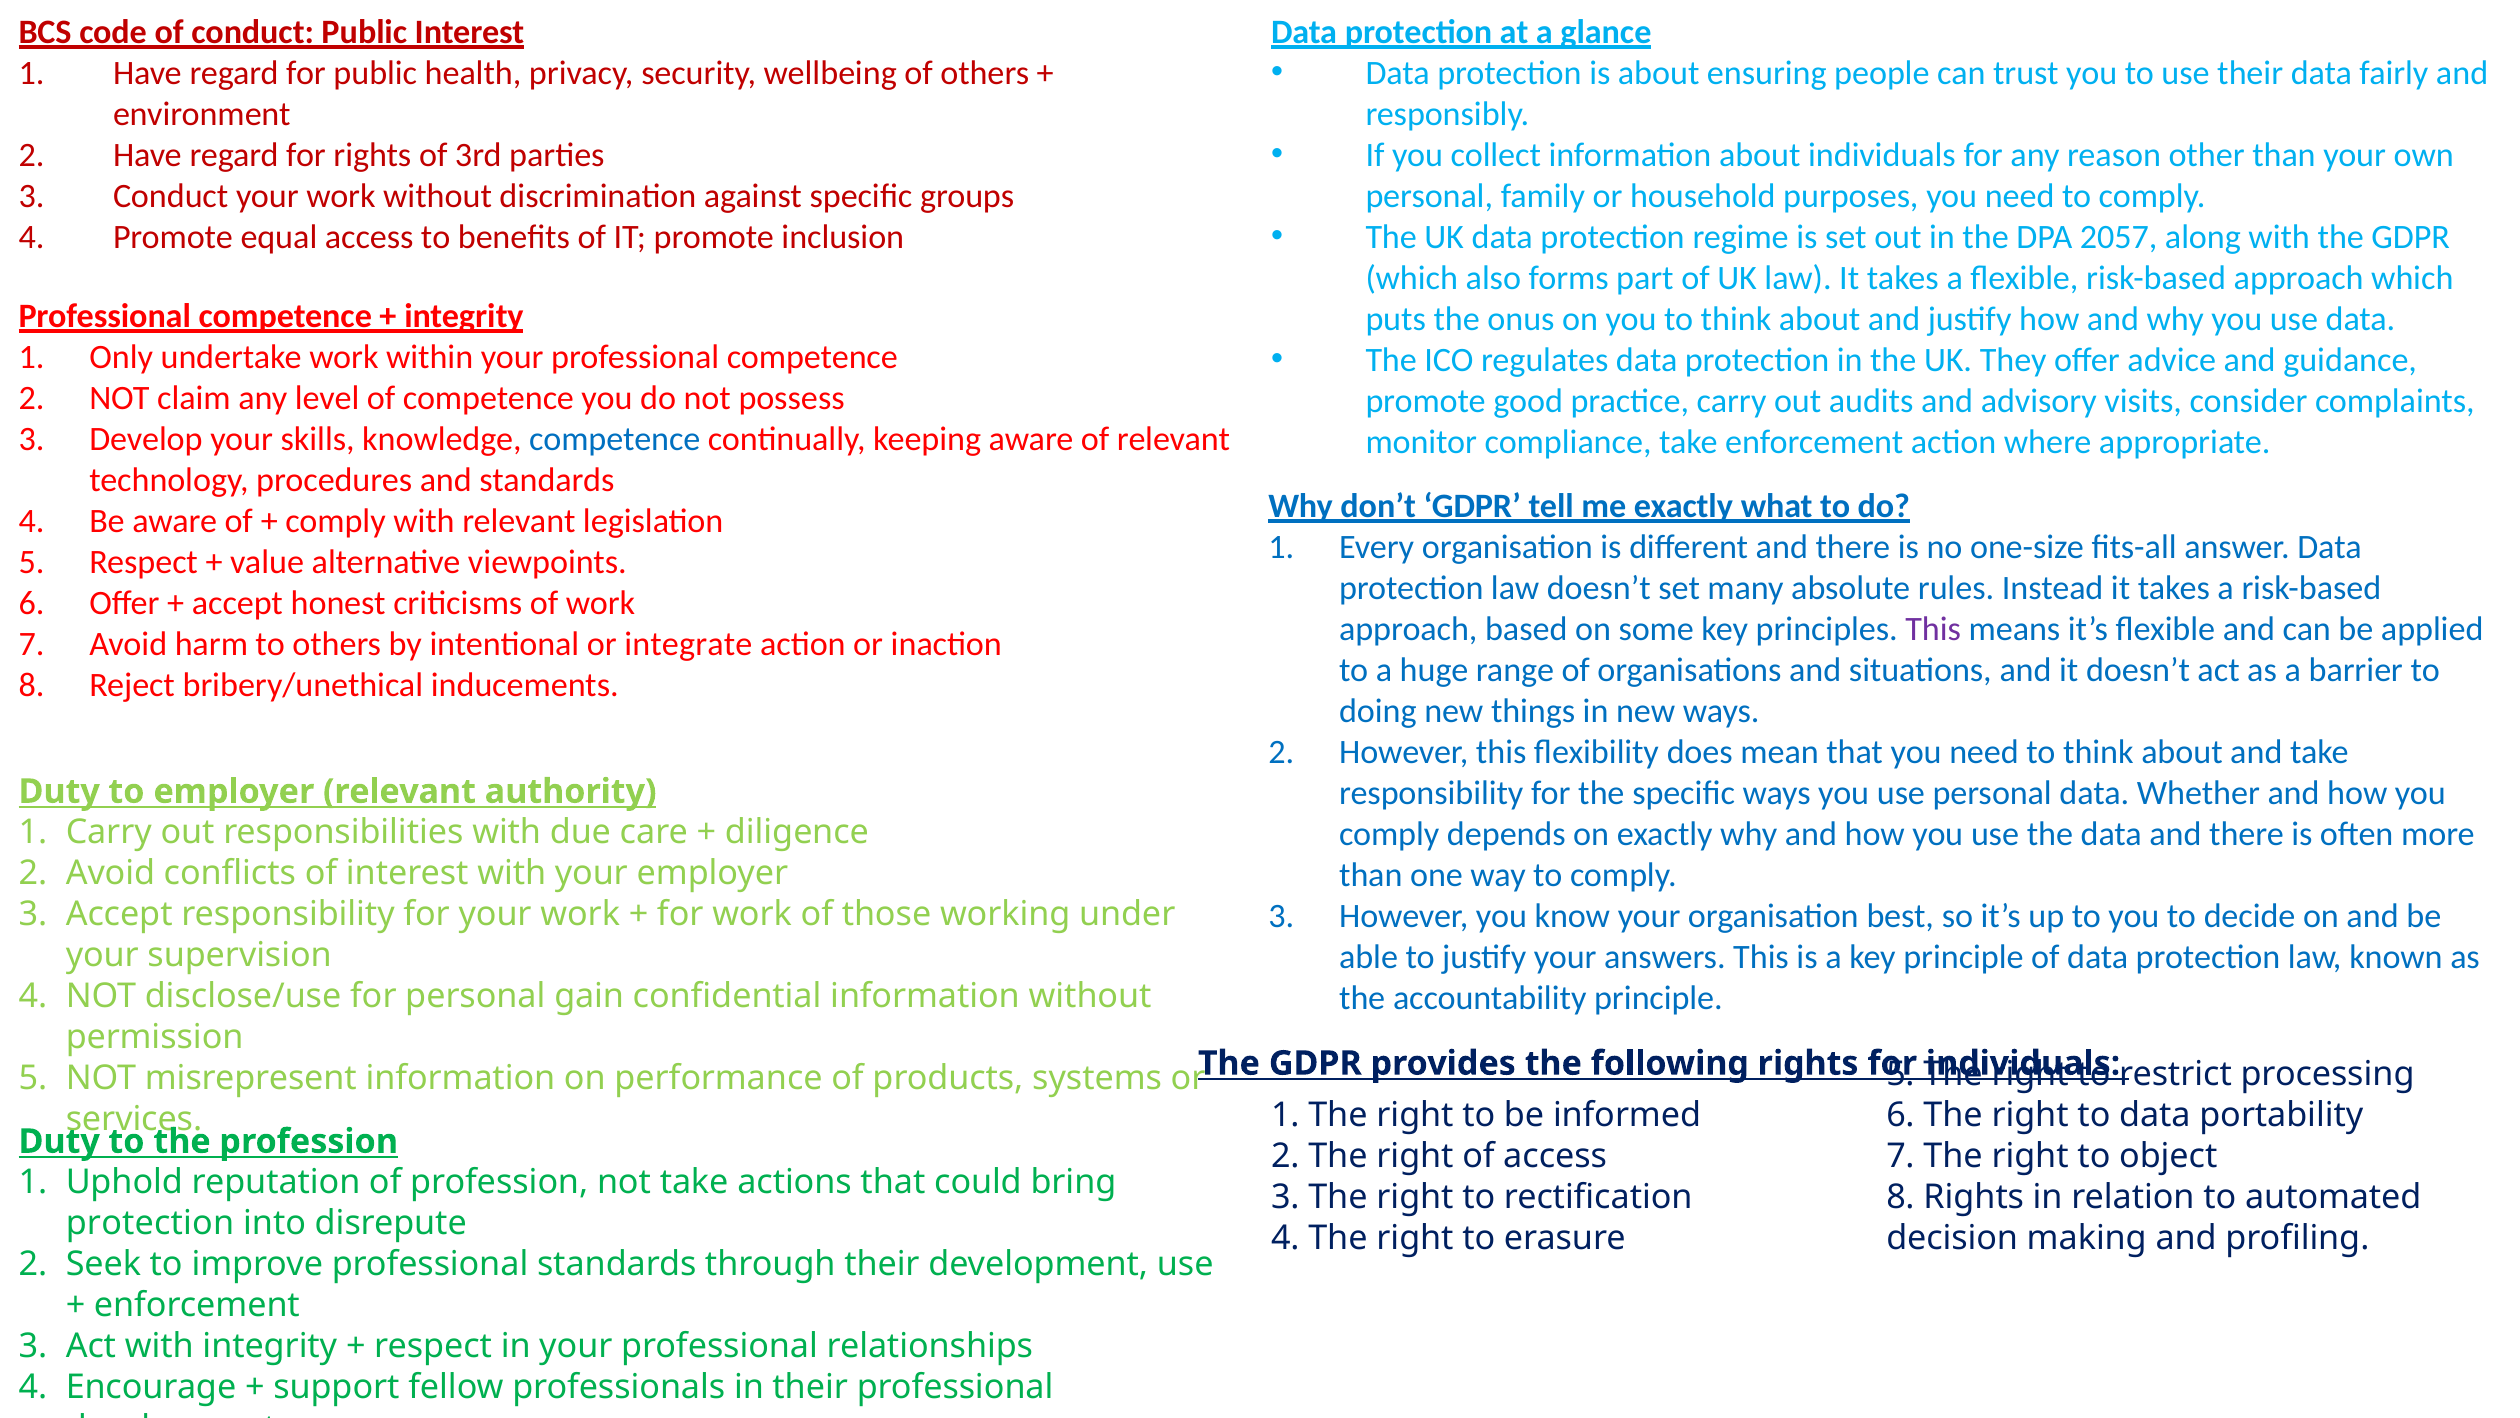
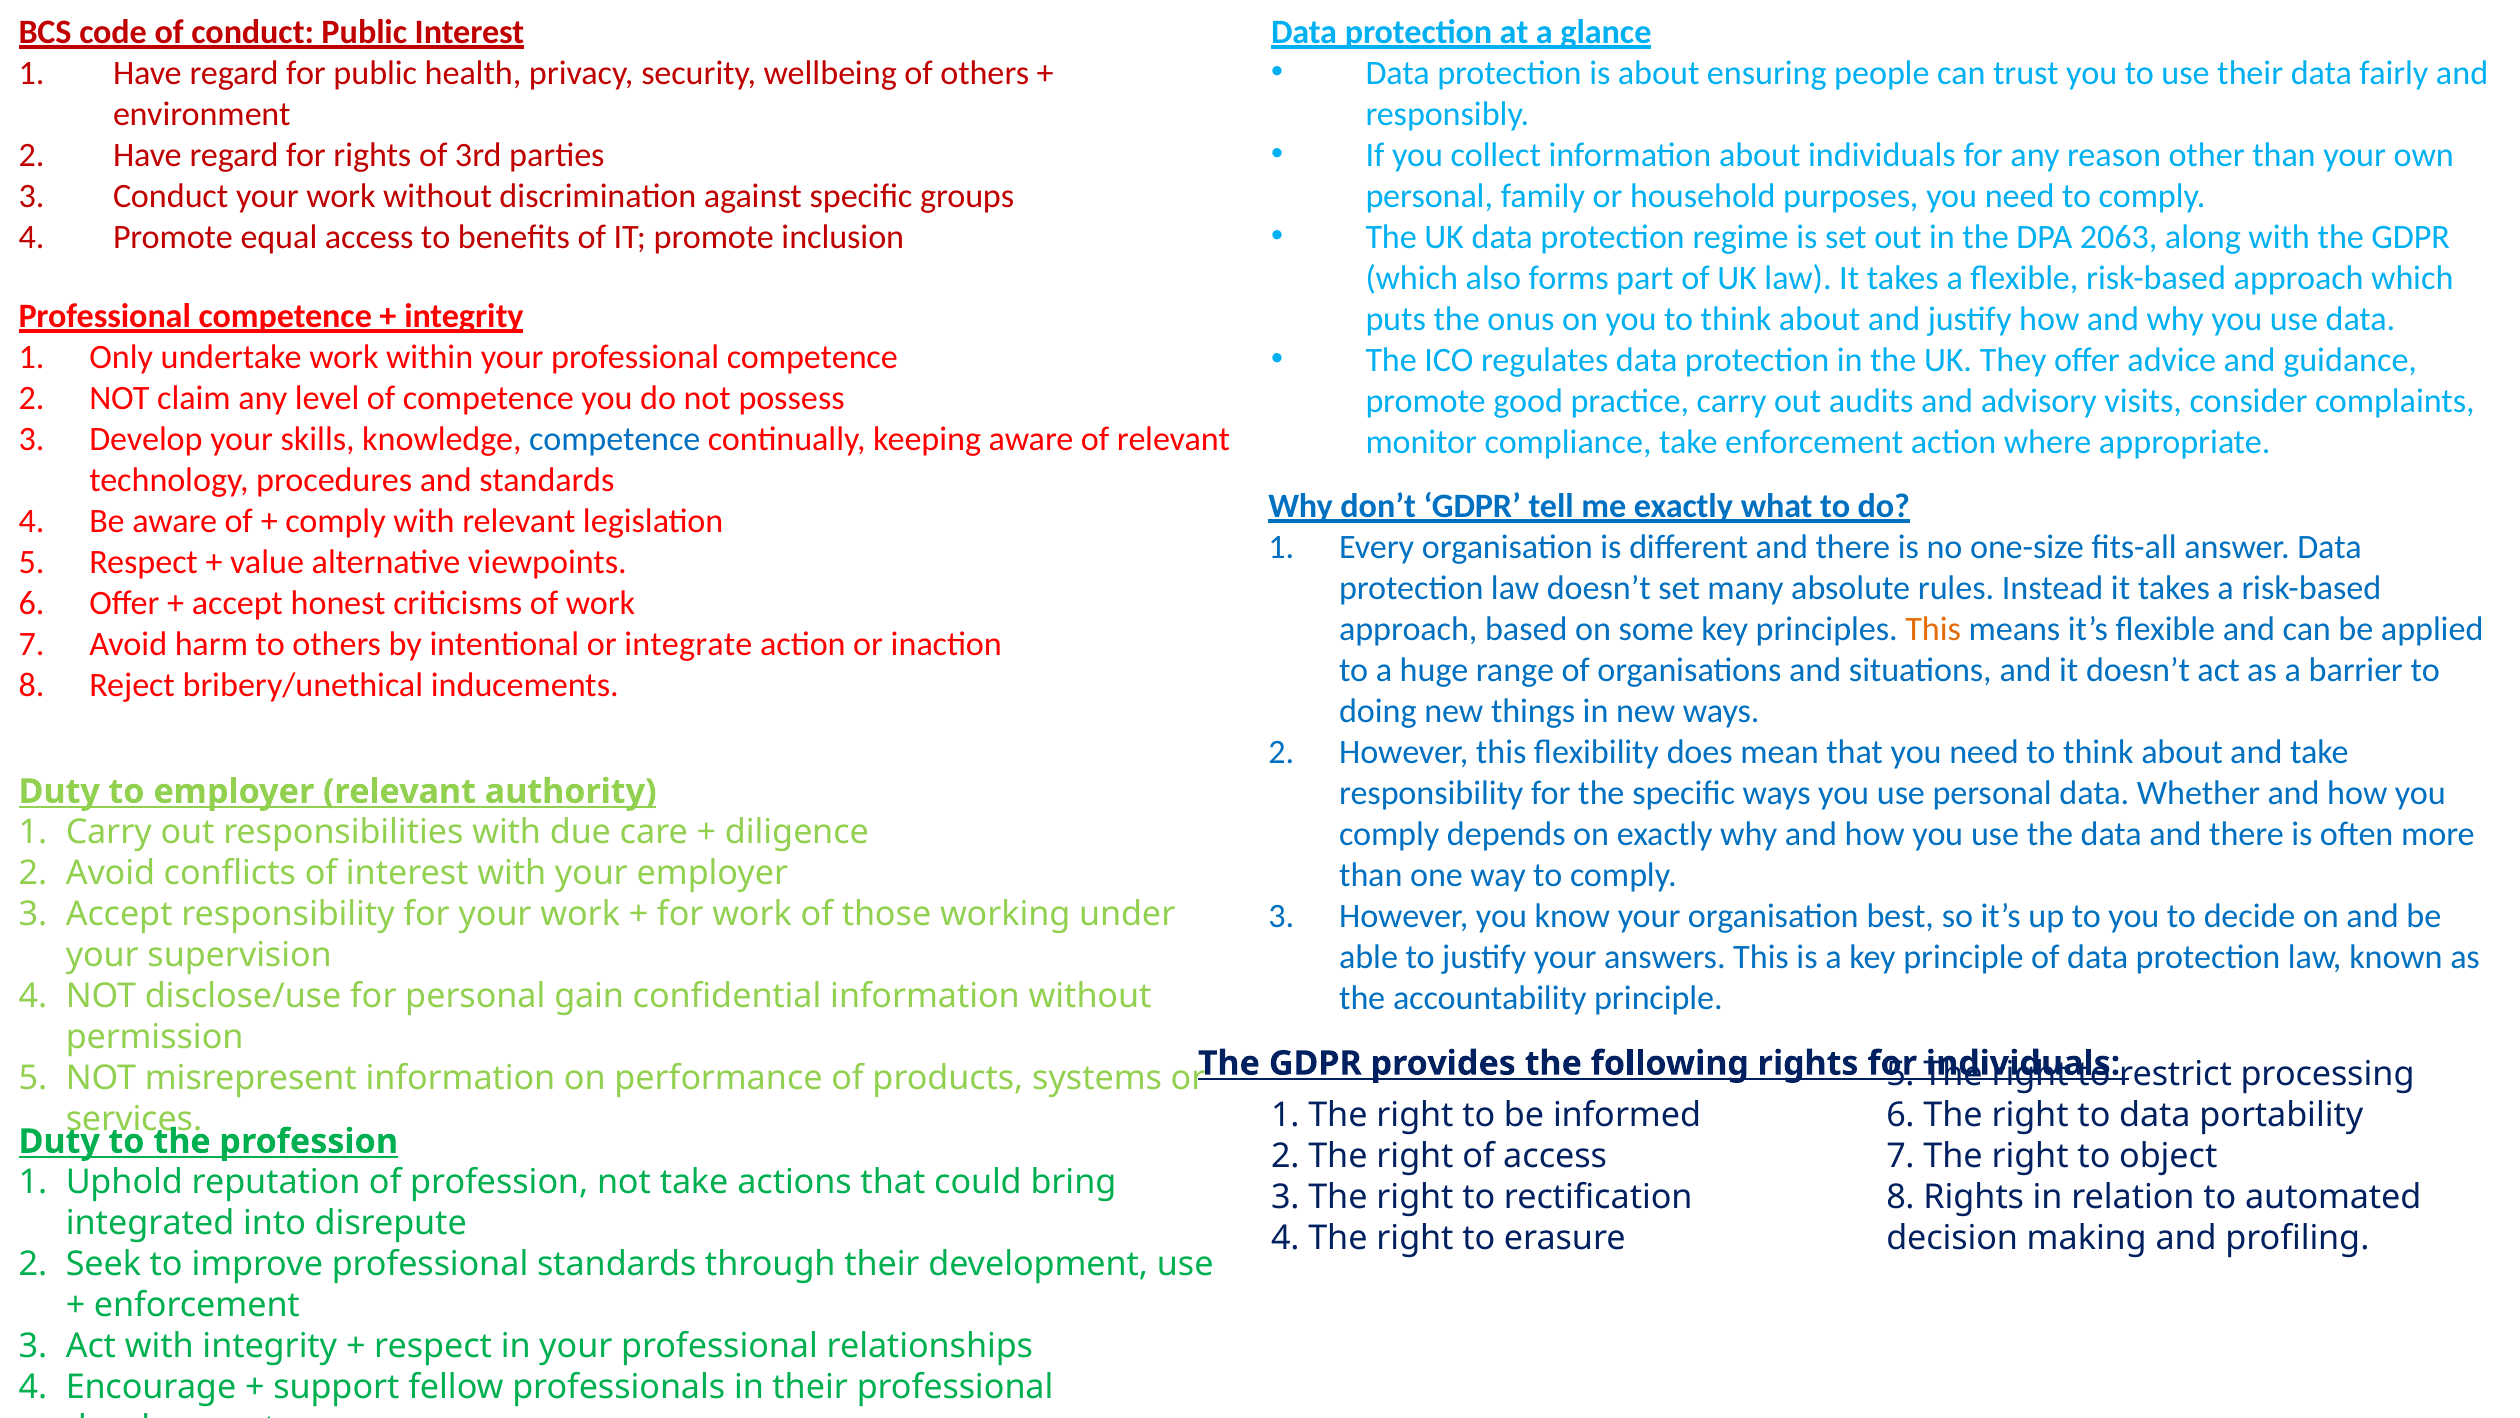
2057: 2057 -> 2063
This at (1933, 629) colour: purple -> orange
protection at (150, 1223): protection -> integrated
